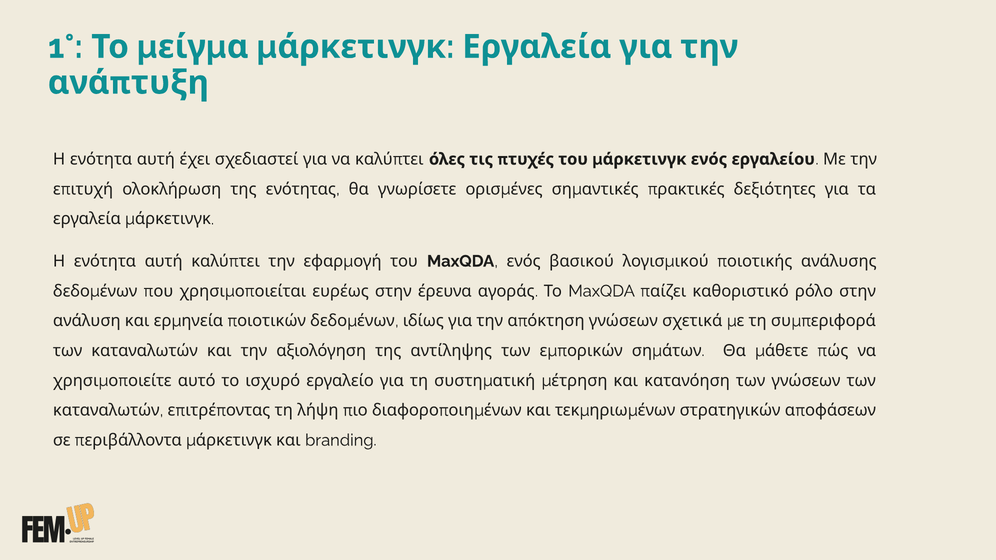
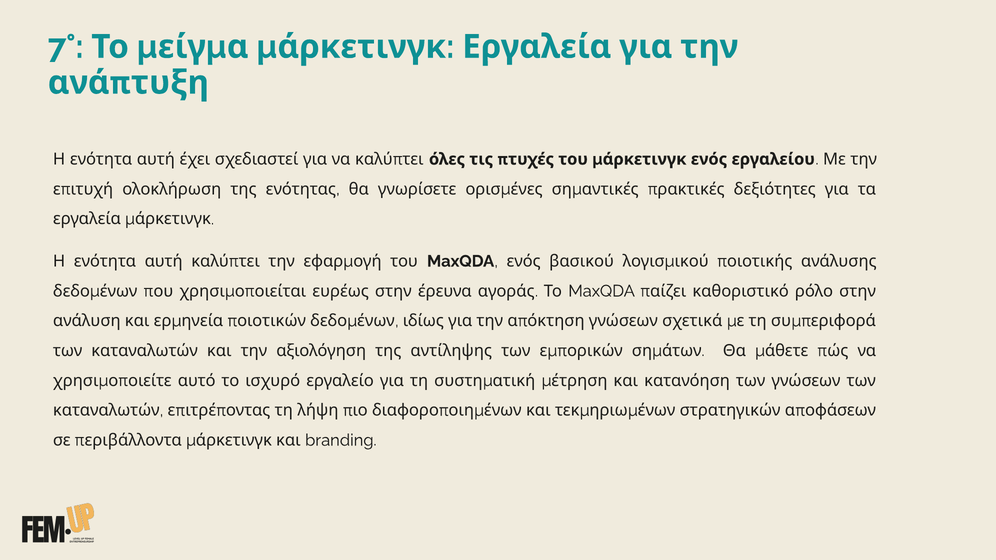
1°: 1° -> 7°
